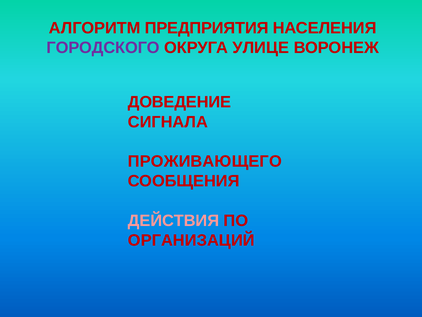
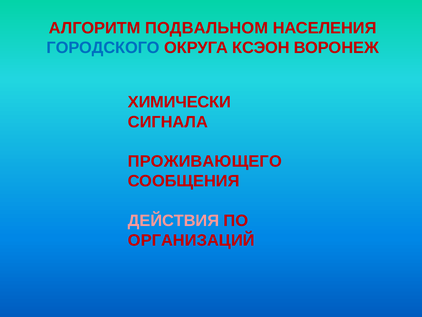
ПРЕДПРИЯТИЯ: ПРЕДПРИЯТИЯ -> ПОДВАЛЬНОМ
ГОРОДСКОГО colour: purple -> blue
УЛИЦЕ: УЛИЦЕ -> КСЭОН
ДОВЕДЕНИЕ: ДОВЕДЕНИЕ -> ХИМИЧЕСКИ
